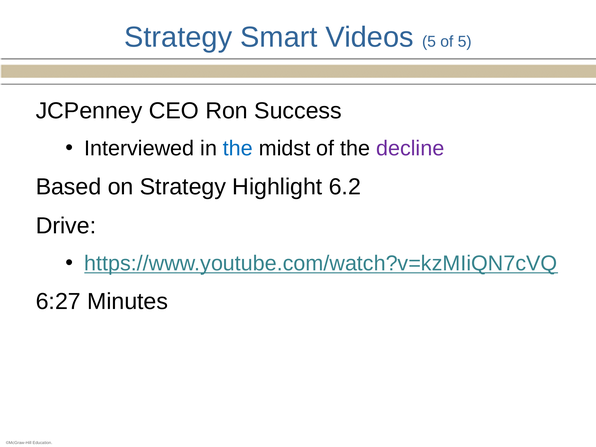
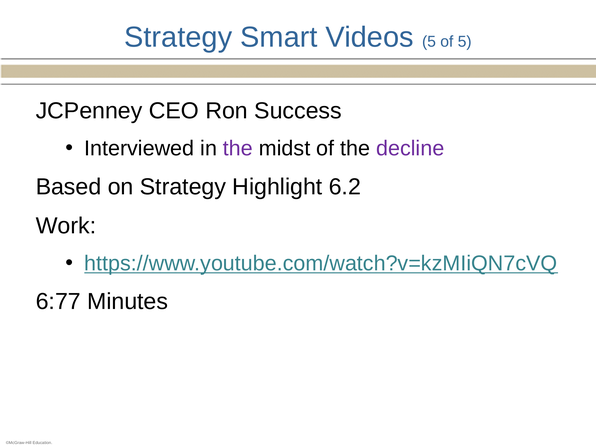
the at (238, 149) colour: blue -> purple
Drive: Drive -> Work
6:27: 6:27 -> 6:77
